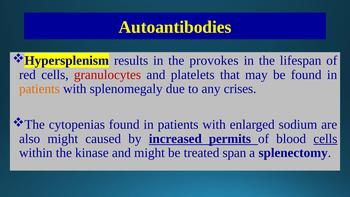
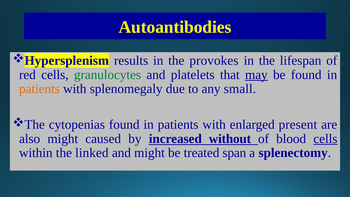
granulocytes colour: red -> green
may underline: none -> present
crises: crises -> small
sodium: sodium -> present
permits: permits -> without
kinase: kinase -> linked
